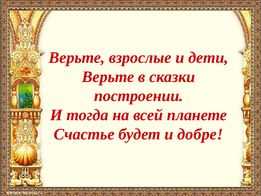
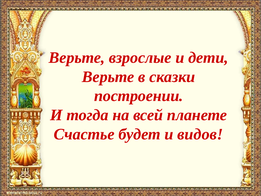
добре: добре -> видов
